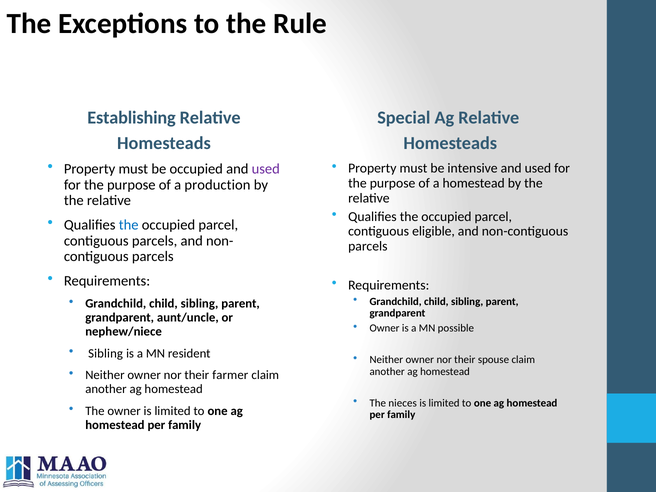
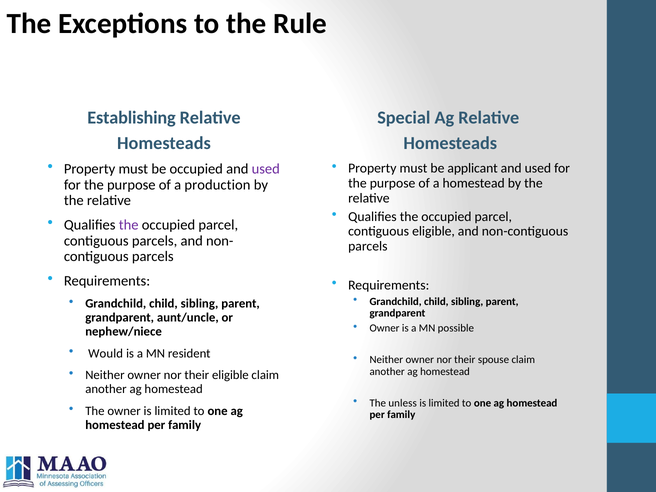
intensive: intensive -> applicant
the at (129, 225) colour: blue -> purple
Sibling at (106, 353): Sibling -> Would
their farmer: farmer -> eligible
nieces: nieces -> unless
